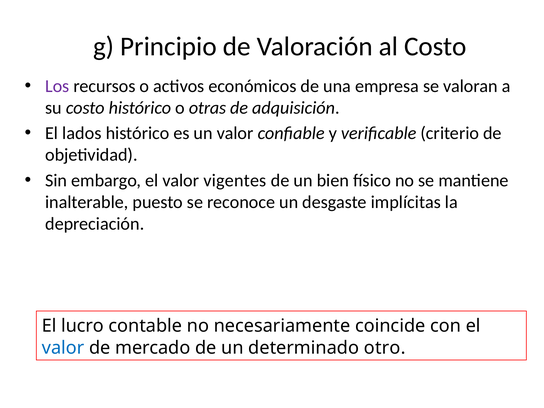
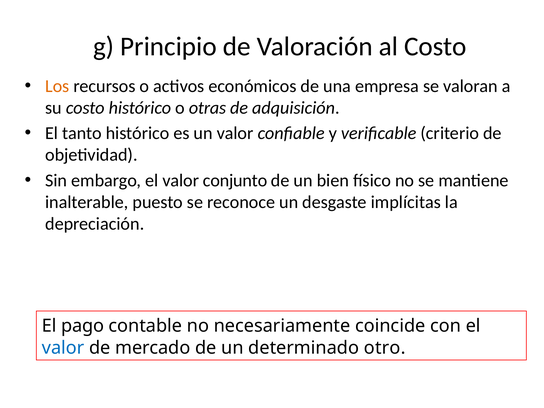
Los colour: purple -> orange
lados: lados -> tanto
vigentes: vigentes -> conjunto
lucro: lucro -> pago
